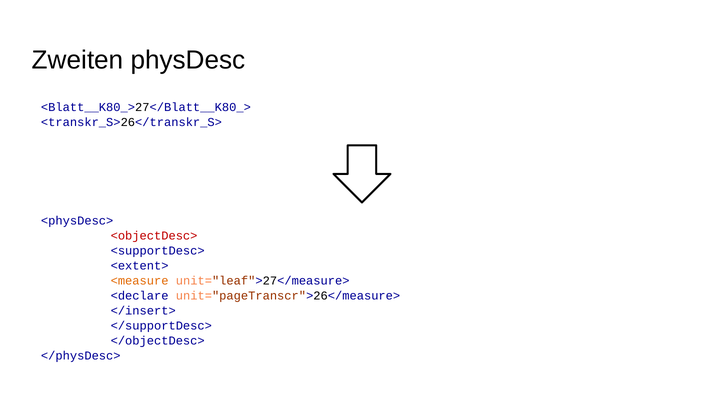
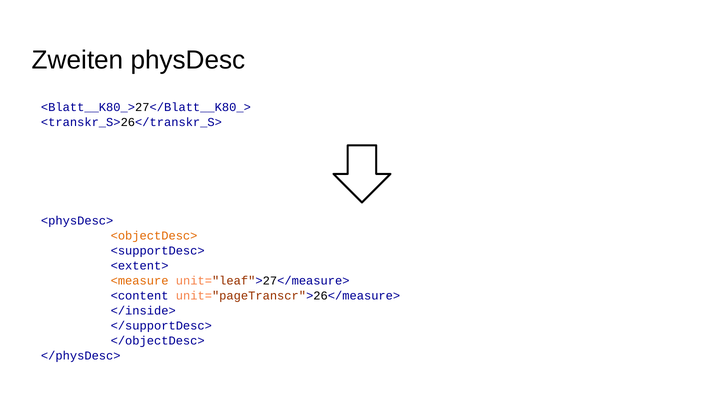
<objectDesc> colour: red -> orange
<declare: <declare -> <content
</insert>: </insert> -> </inside>
